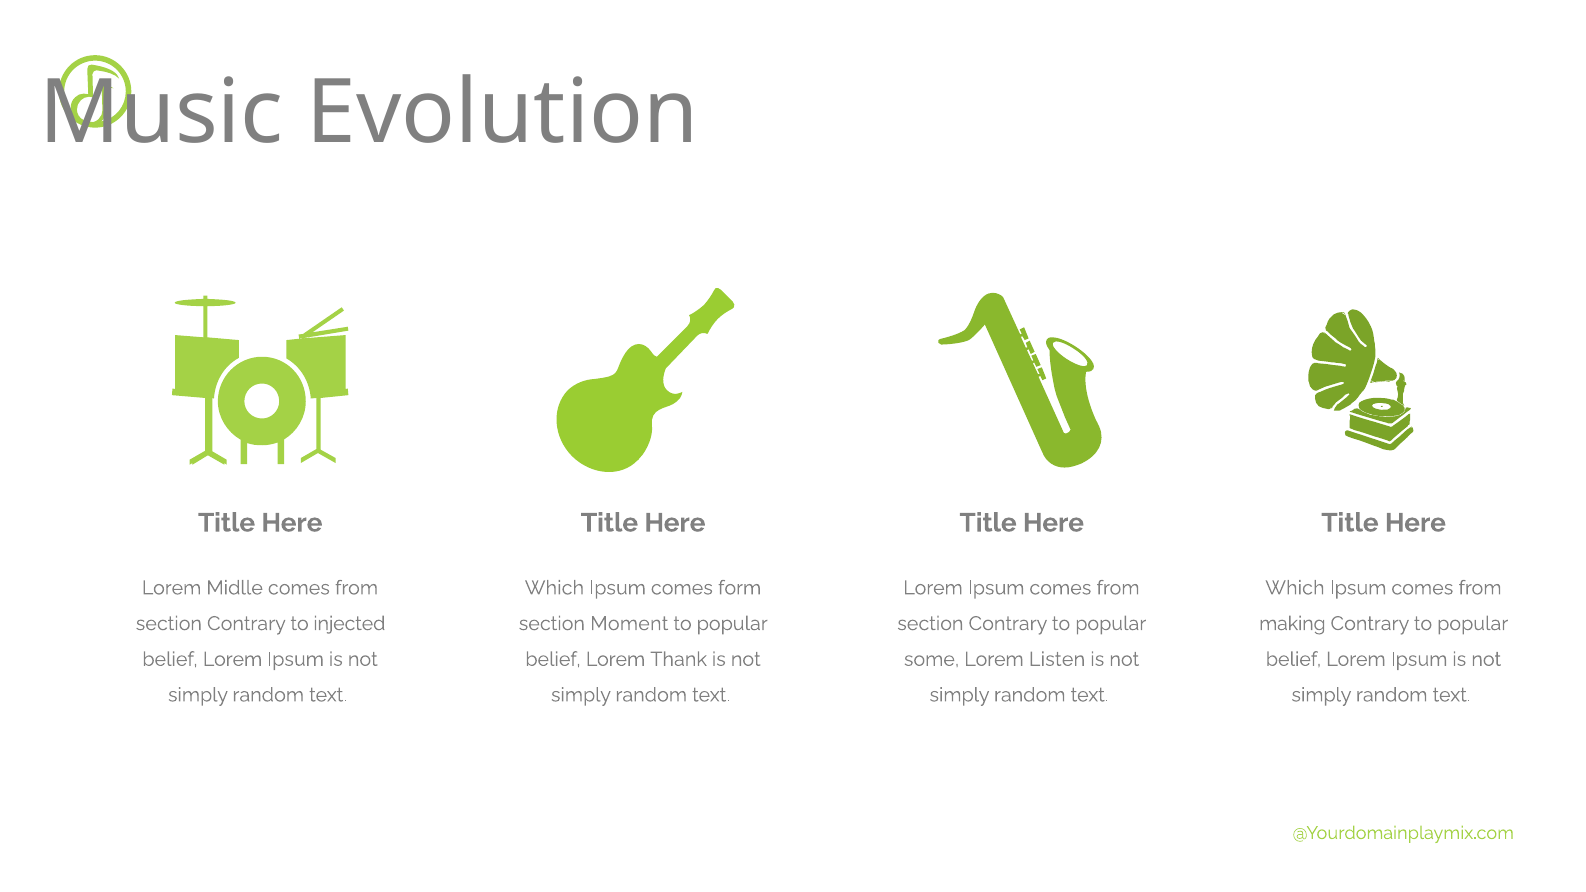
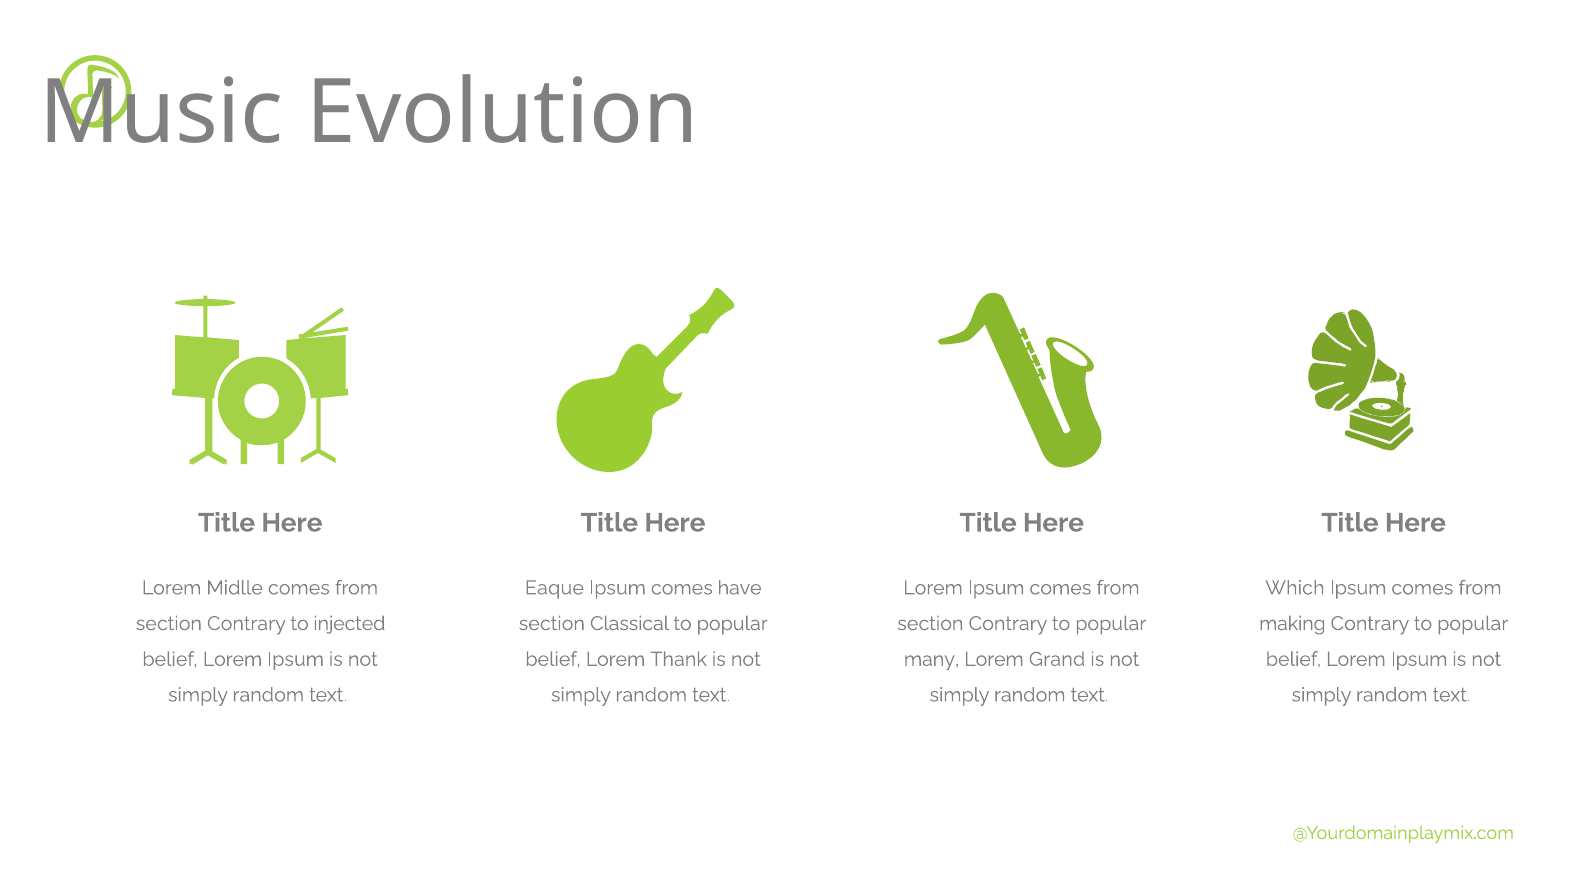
Which at (554, 588): Which -> Eaque
form: form -> have
Moment: Moment -> Classical
some: some -> many
Listen: Listen -> Grand
